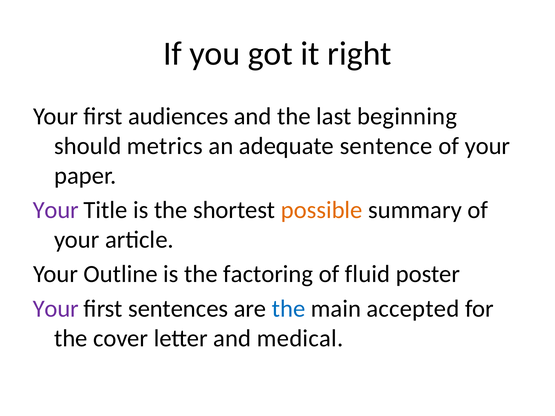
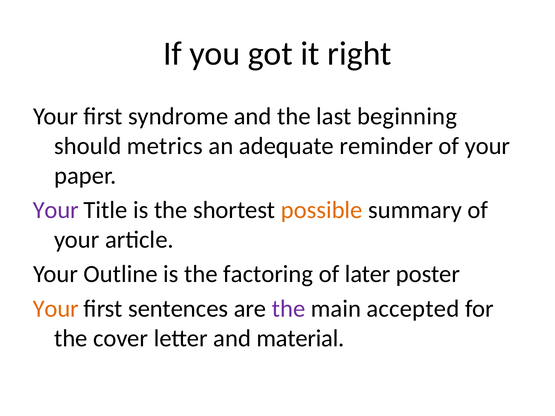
audiences: audiences -> syndrome
sentence: sentence -> reminder
fluid: fluid -> later
Your at (56, 309) colour: purple -> orange
the at (289, 309) colour: blue -> purple
medical: medical -> material
